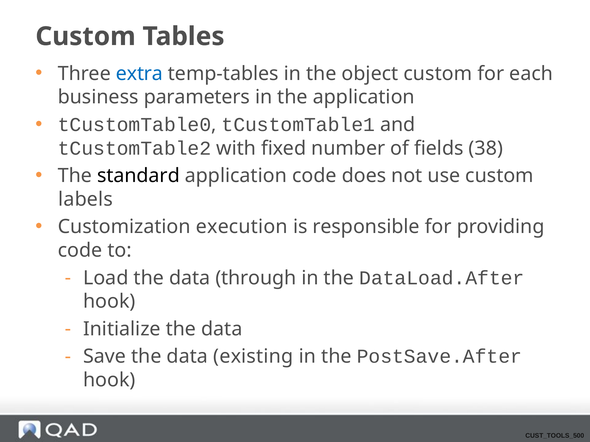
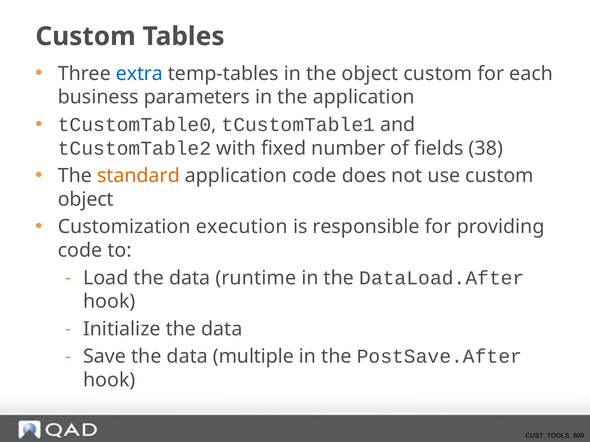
standard colour: black -> orange
labels at (86, 200): labels -> object
through: through -> runtime
existing: existing -> multiple
